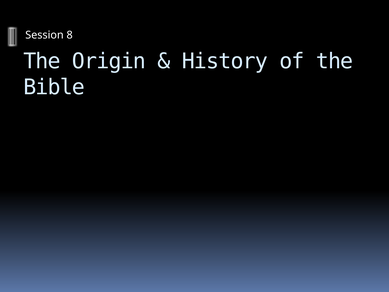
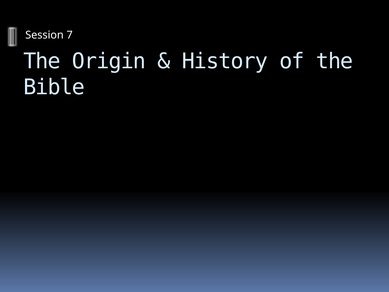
8: 8 -> 7
